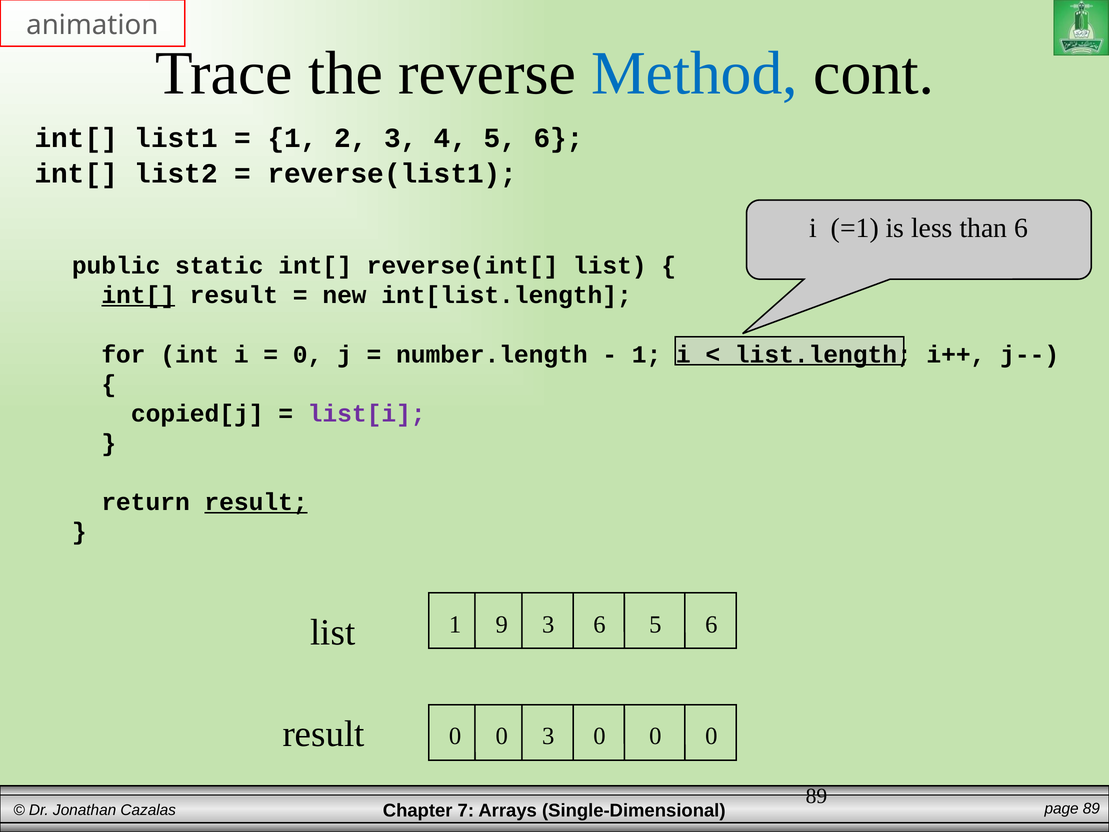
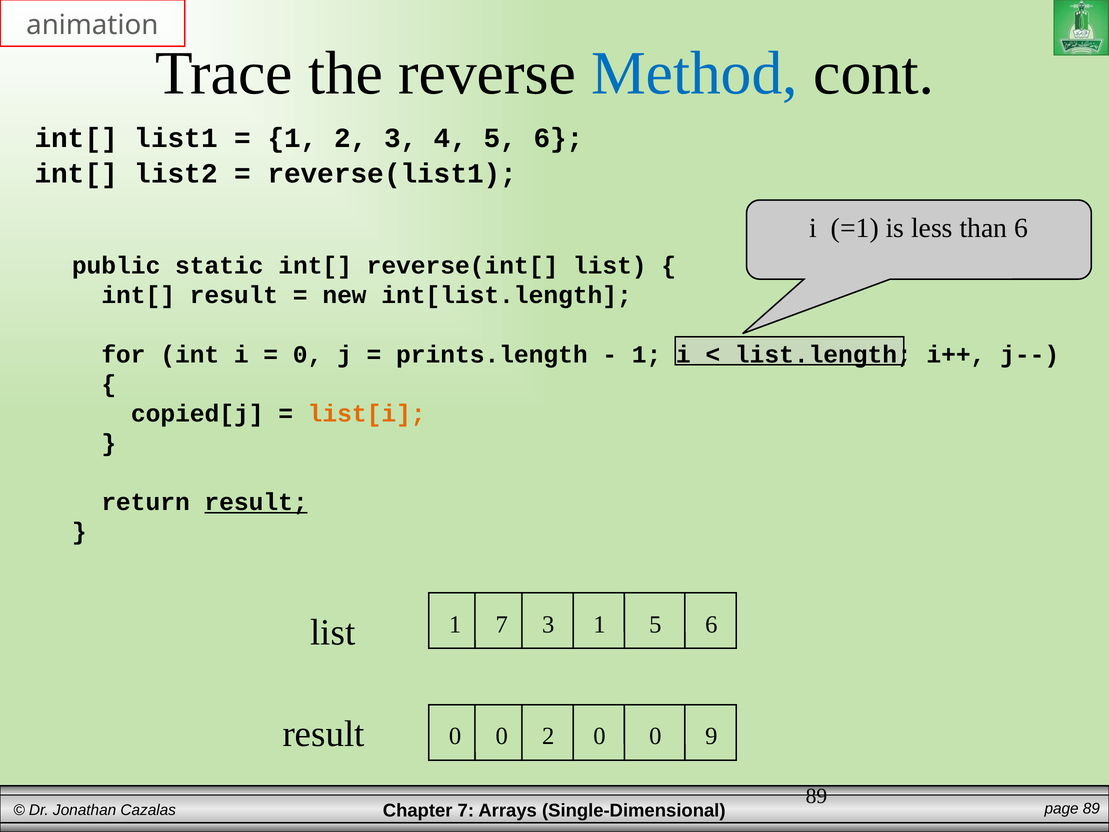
int[ at (138, 295) underline: present -> none
number.length: number.length -> prints.length
list[i colour: purple -> orange
1 9: 9 -> 7
3 6: 6 -> 1
0 3: 3 -> 2
0 0 0: 0 -> 9
